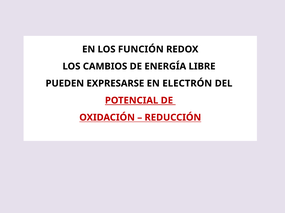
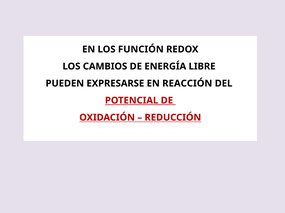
ELECTRÓN: ELECTRÓN -> REACCIÓN
